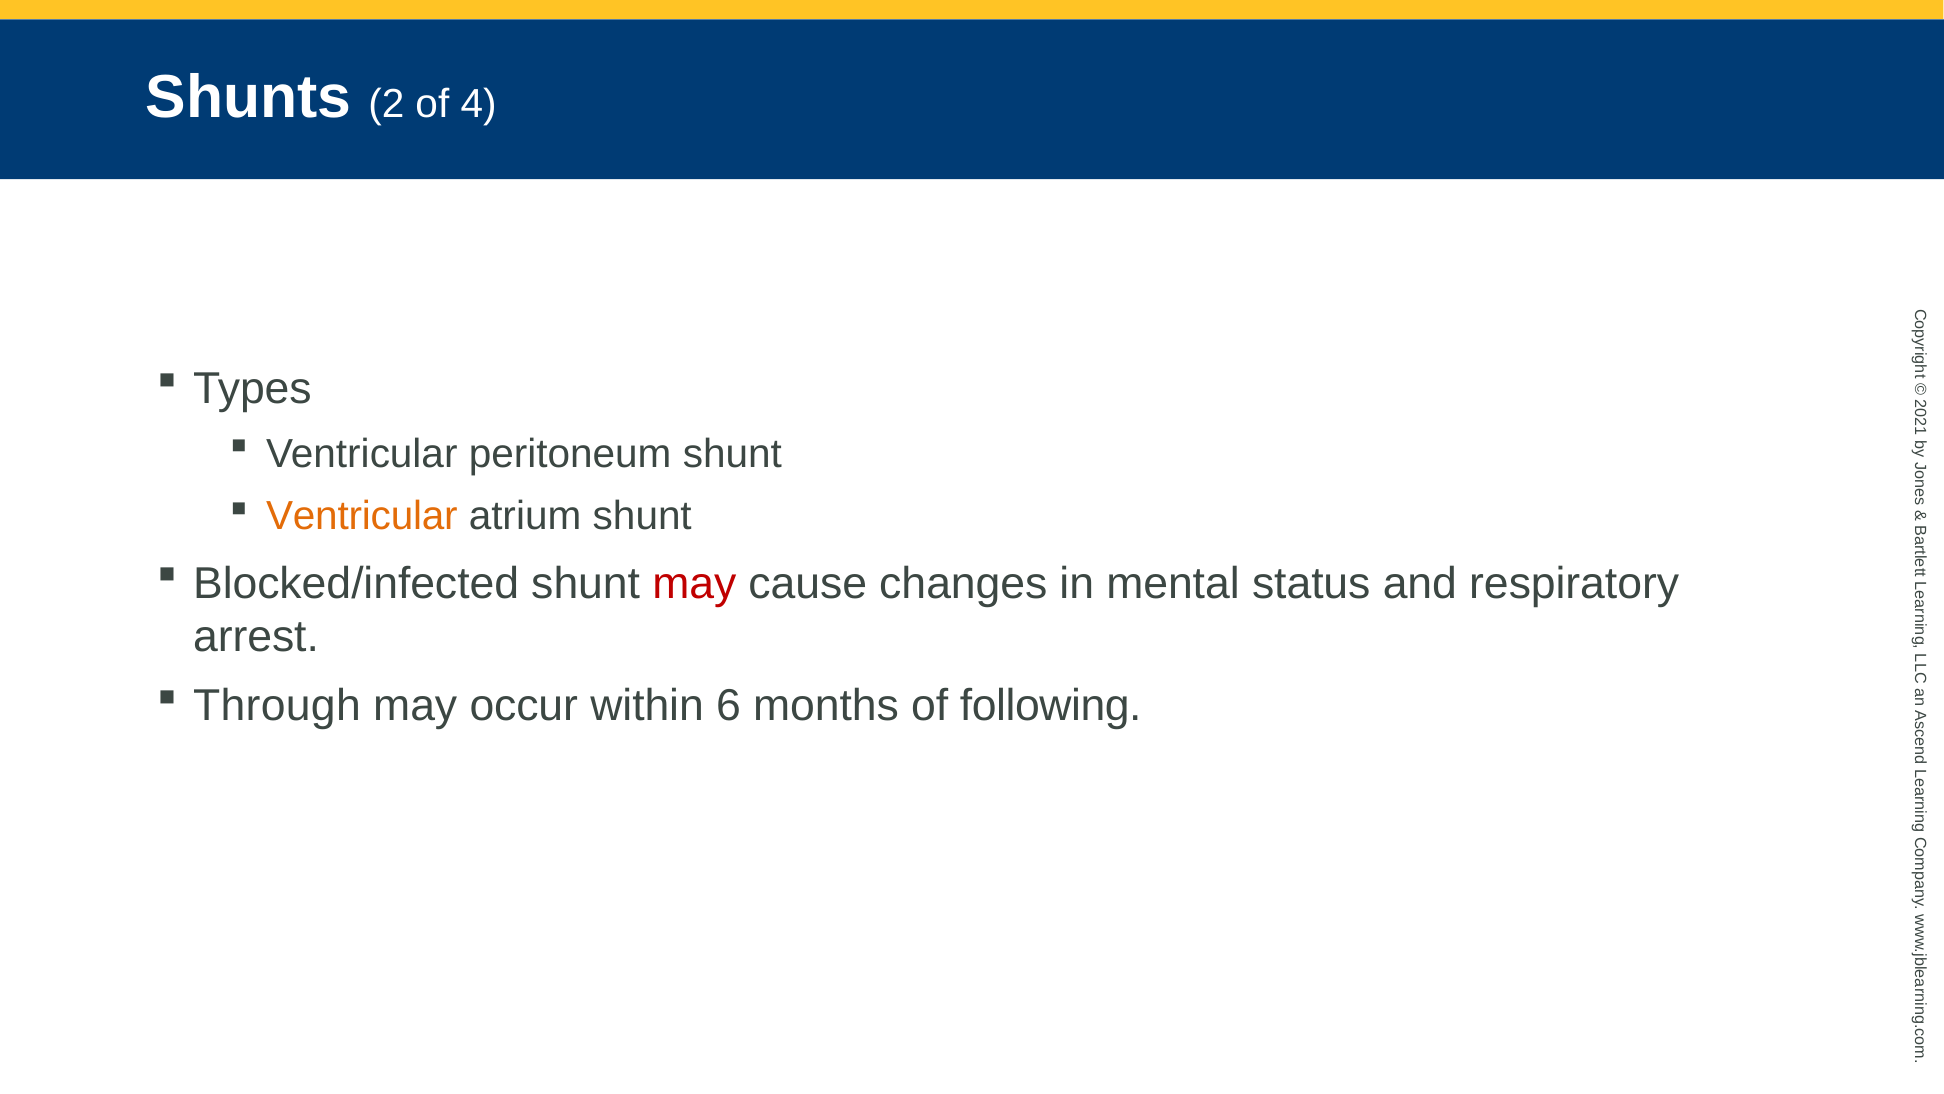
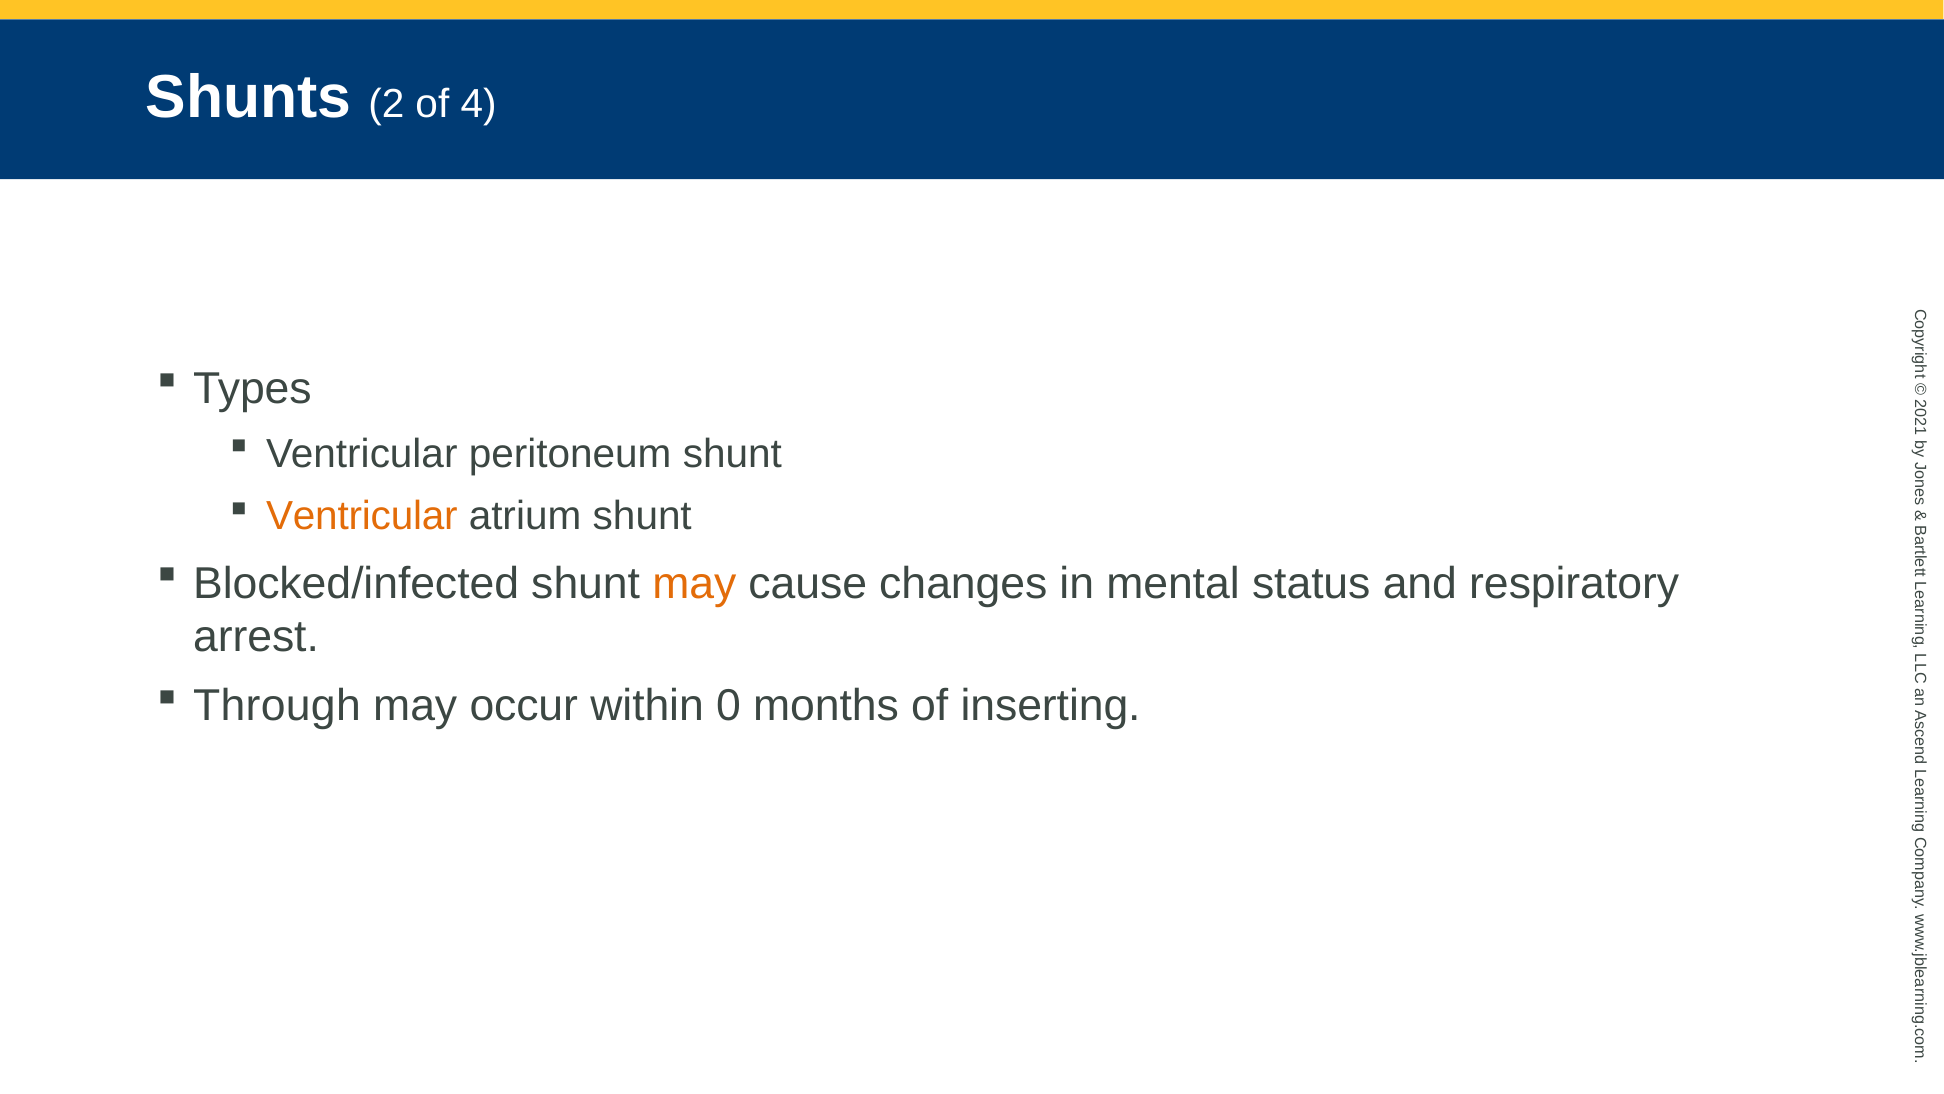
may at (694, 583) colour: red -> orange
within 6: 6 -> 0
following: following -> inserting
